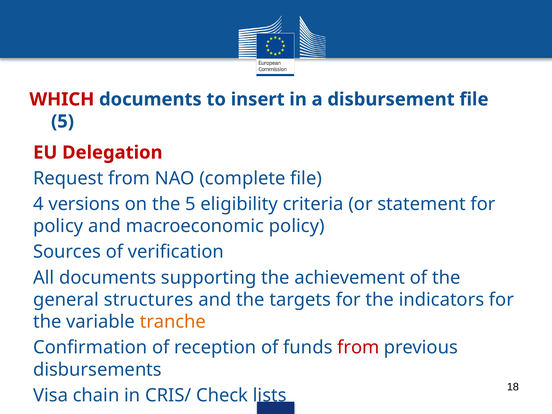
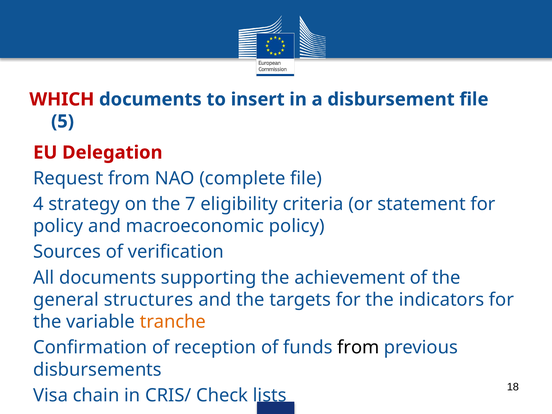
versions: versions -> strategy
the 5: 5 -> 7
from at (358, 348) colour: red -> black
